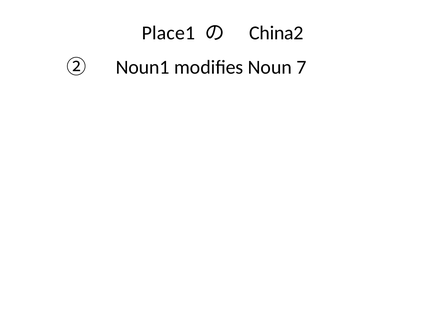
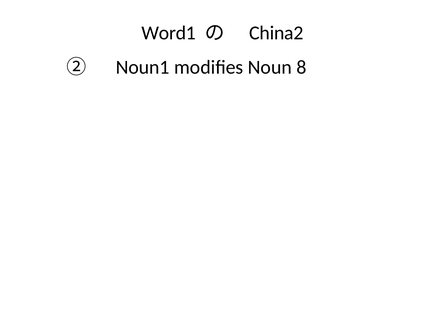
Place1: Place1 -> Word1
7: 7 -> 8
